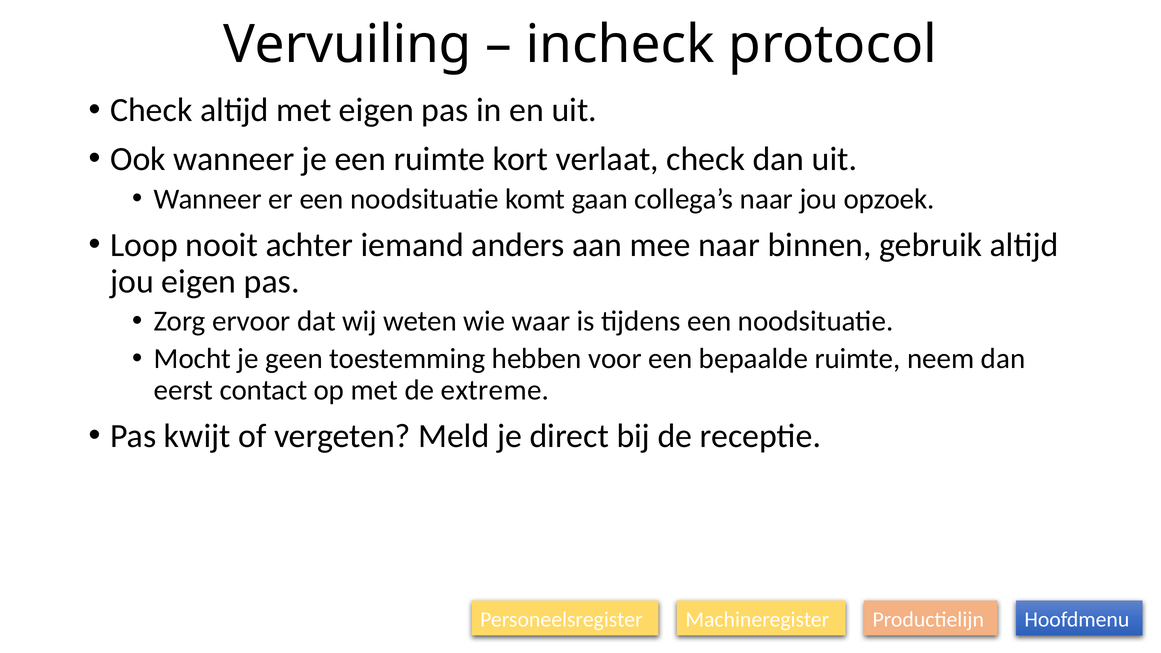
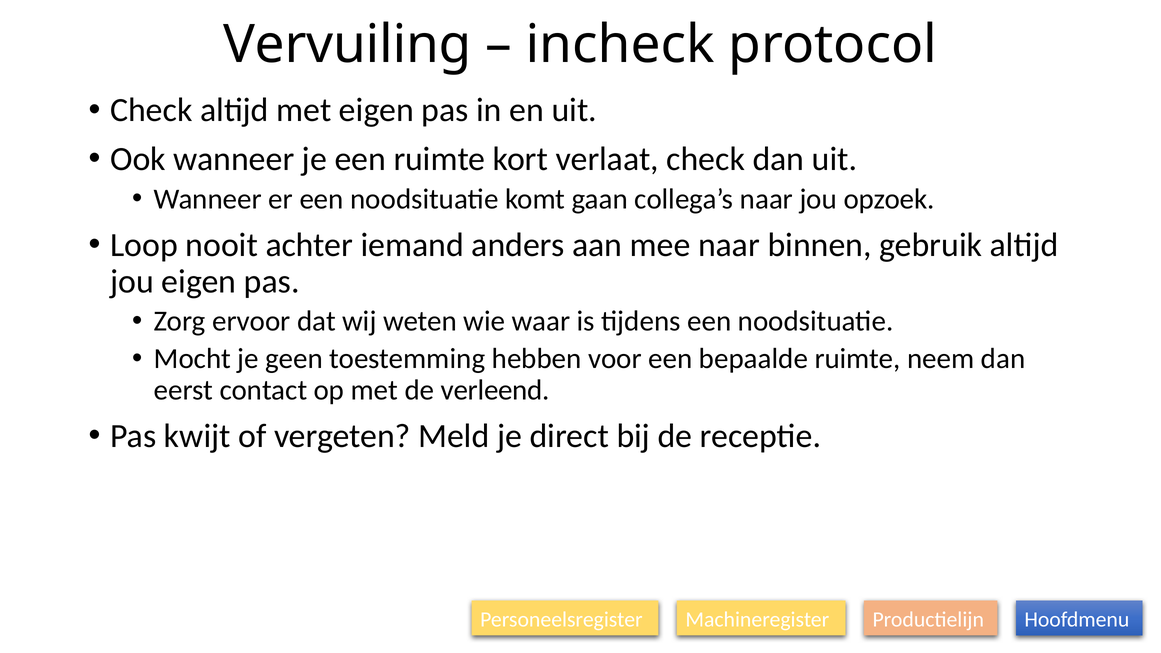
extreme: extreme -> verleend
